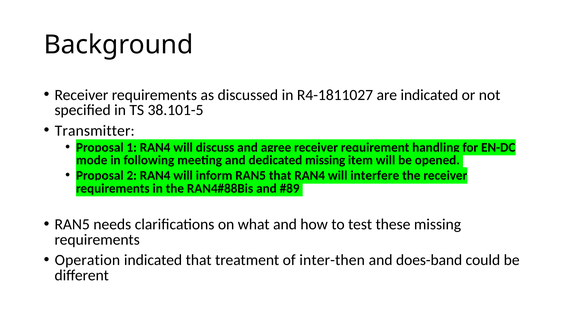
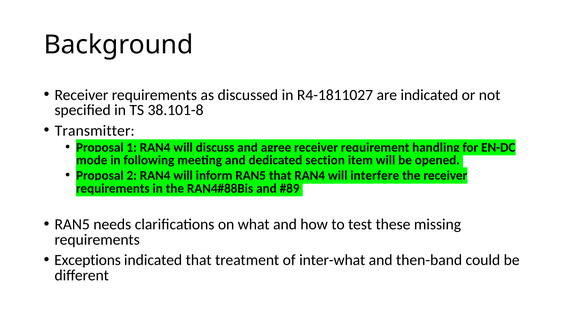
38.101-5: 38.101-5 -> 38.101-8
dedicated missing: missing -> section
Operation: Operation -> Exceptions
inter-then: inter-then -> inter-what
does-band: does-band -> then-band
